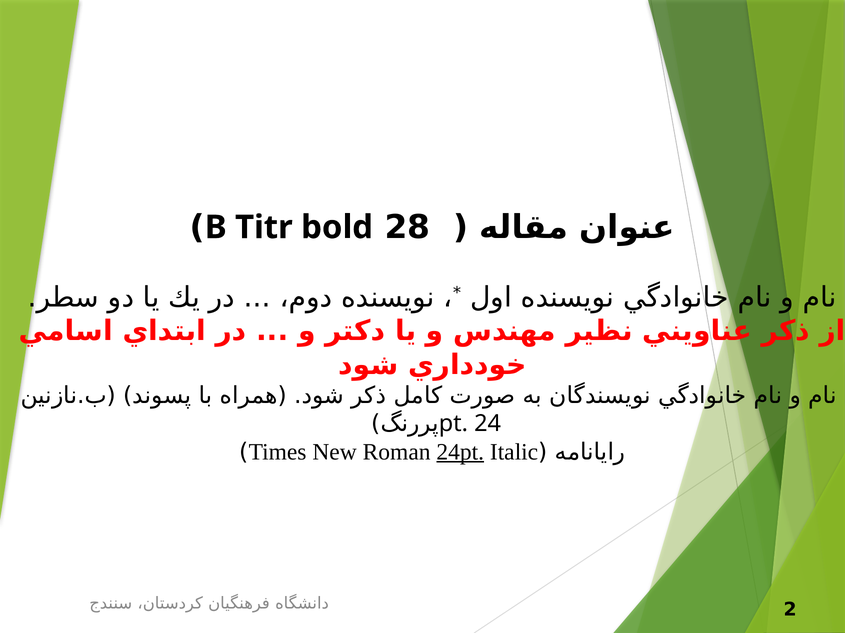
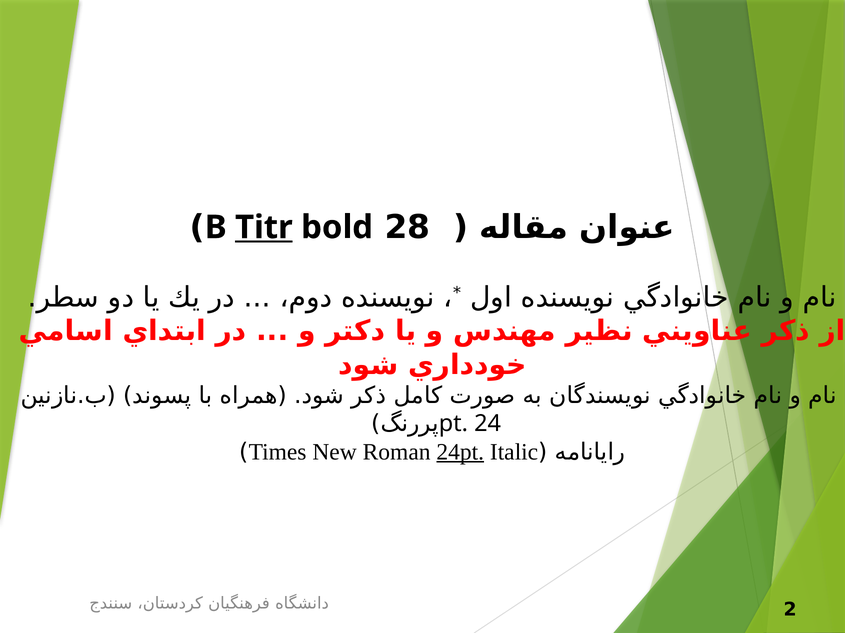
Titr underline: none -> present
